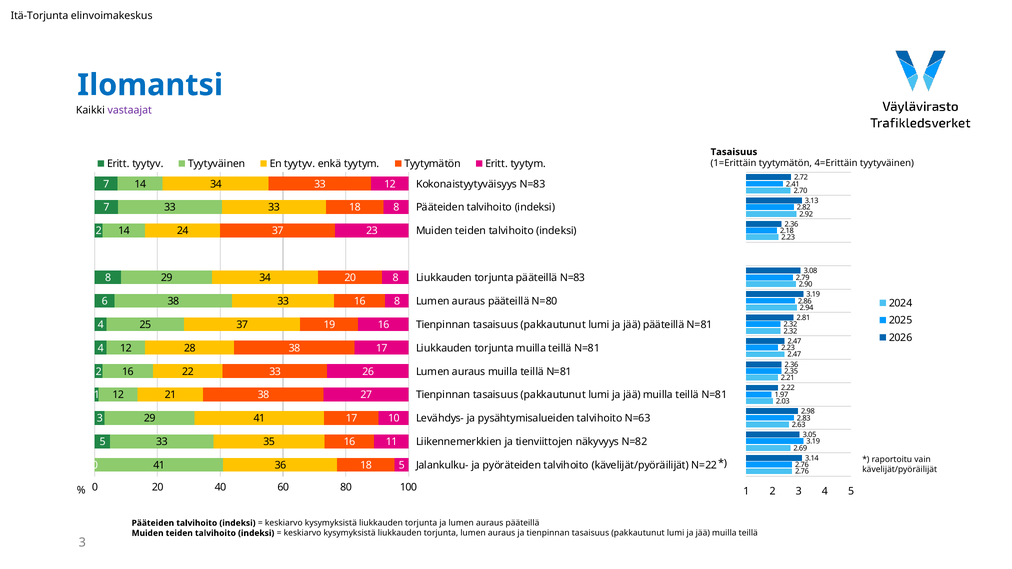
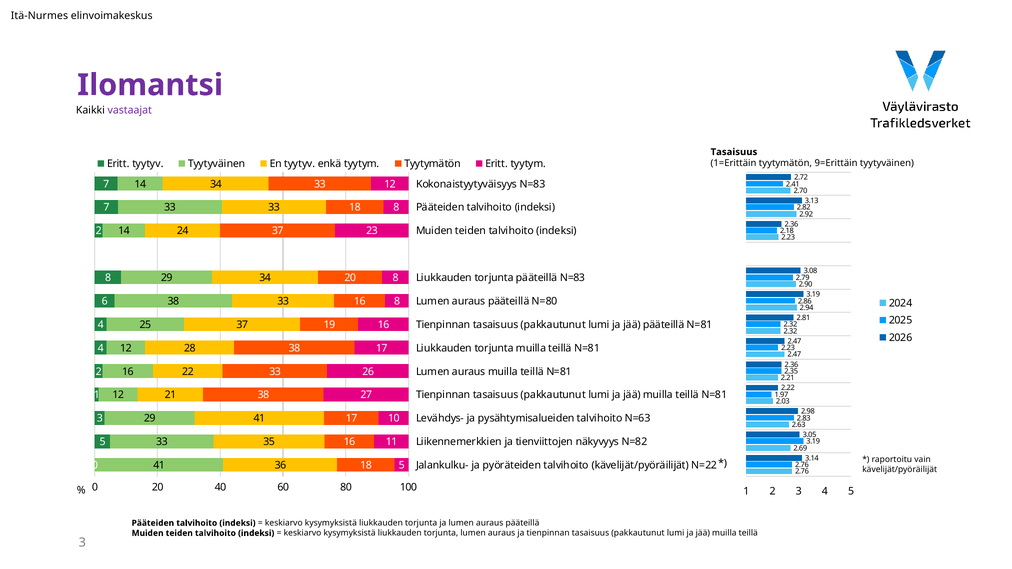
Itä-Torjunta: Itä-Torjunta -> Itä-Nurmes
Ilomantsi colour: blue -> purple
4=Erittäin: 4=Erittäin -> 9=Erittäin
